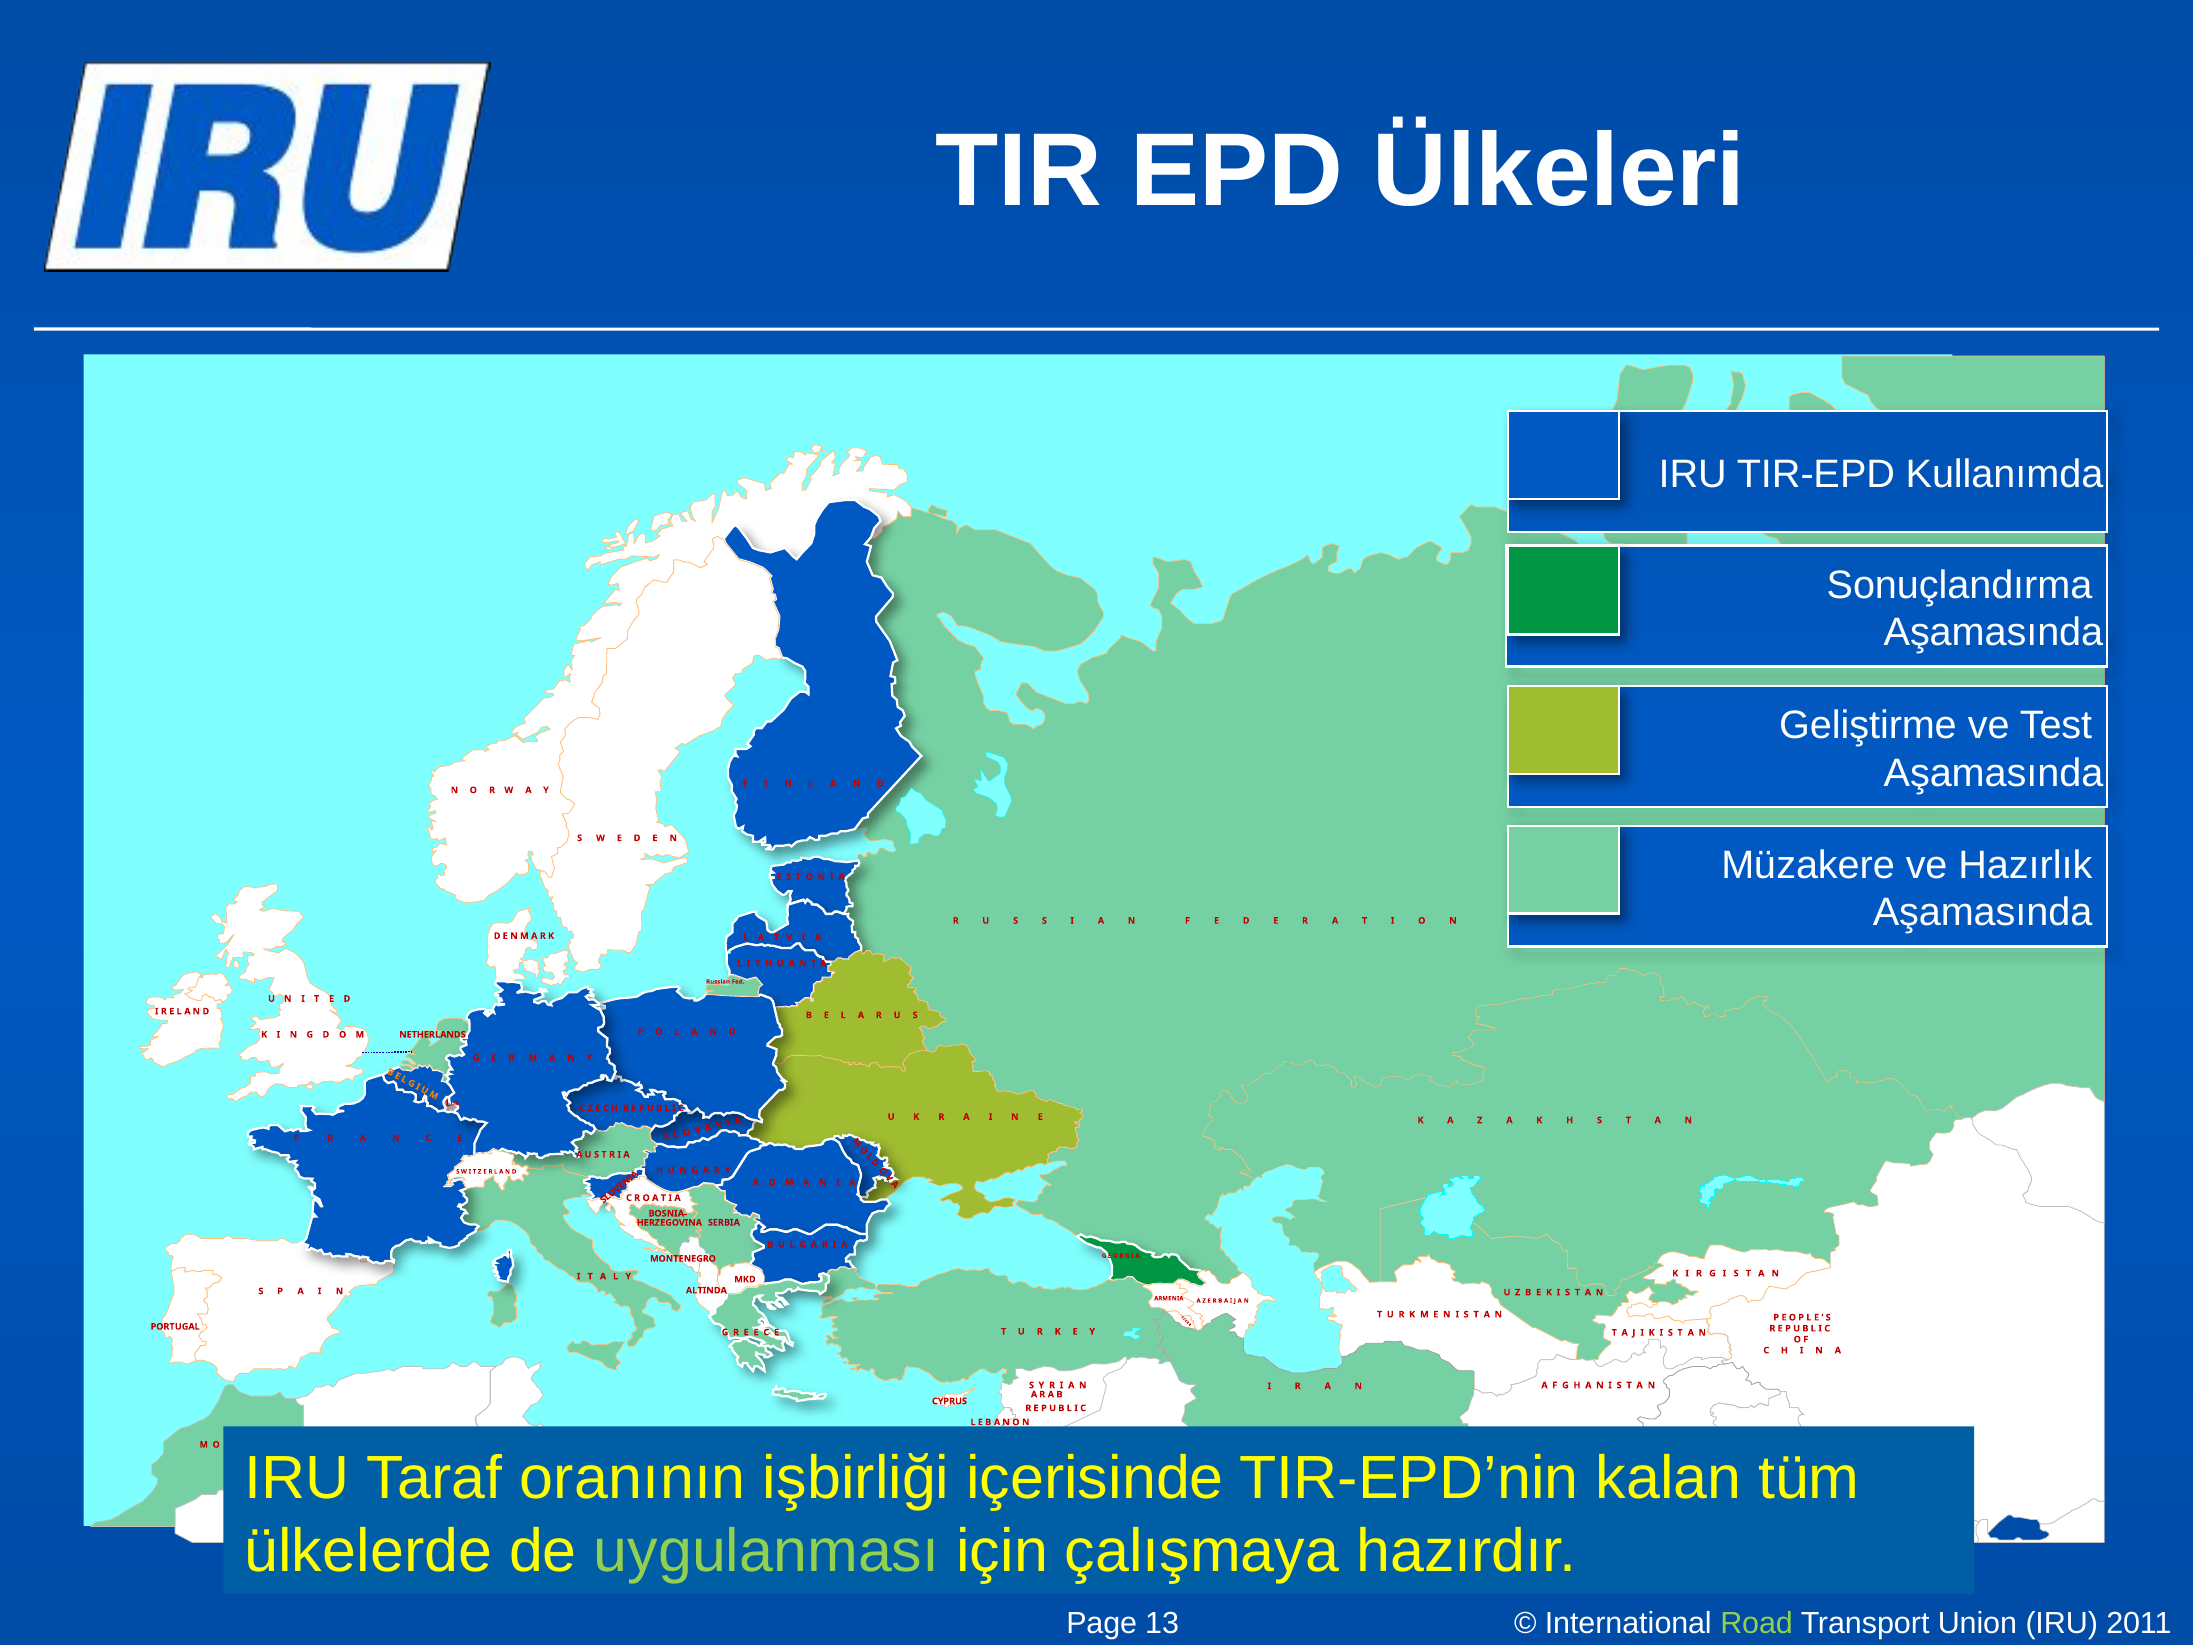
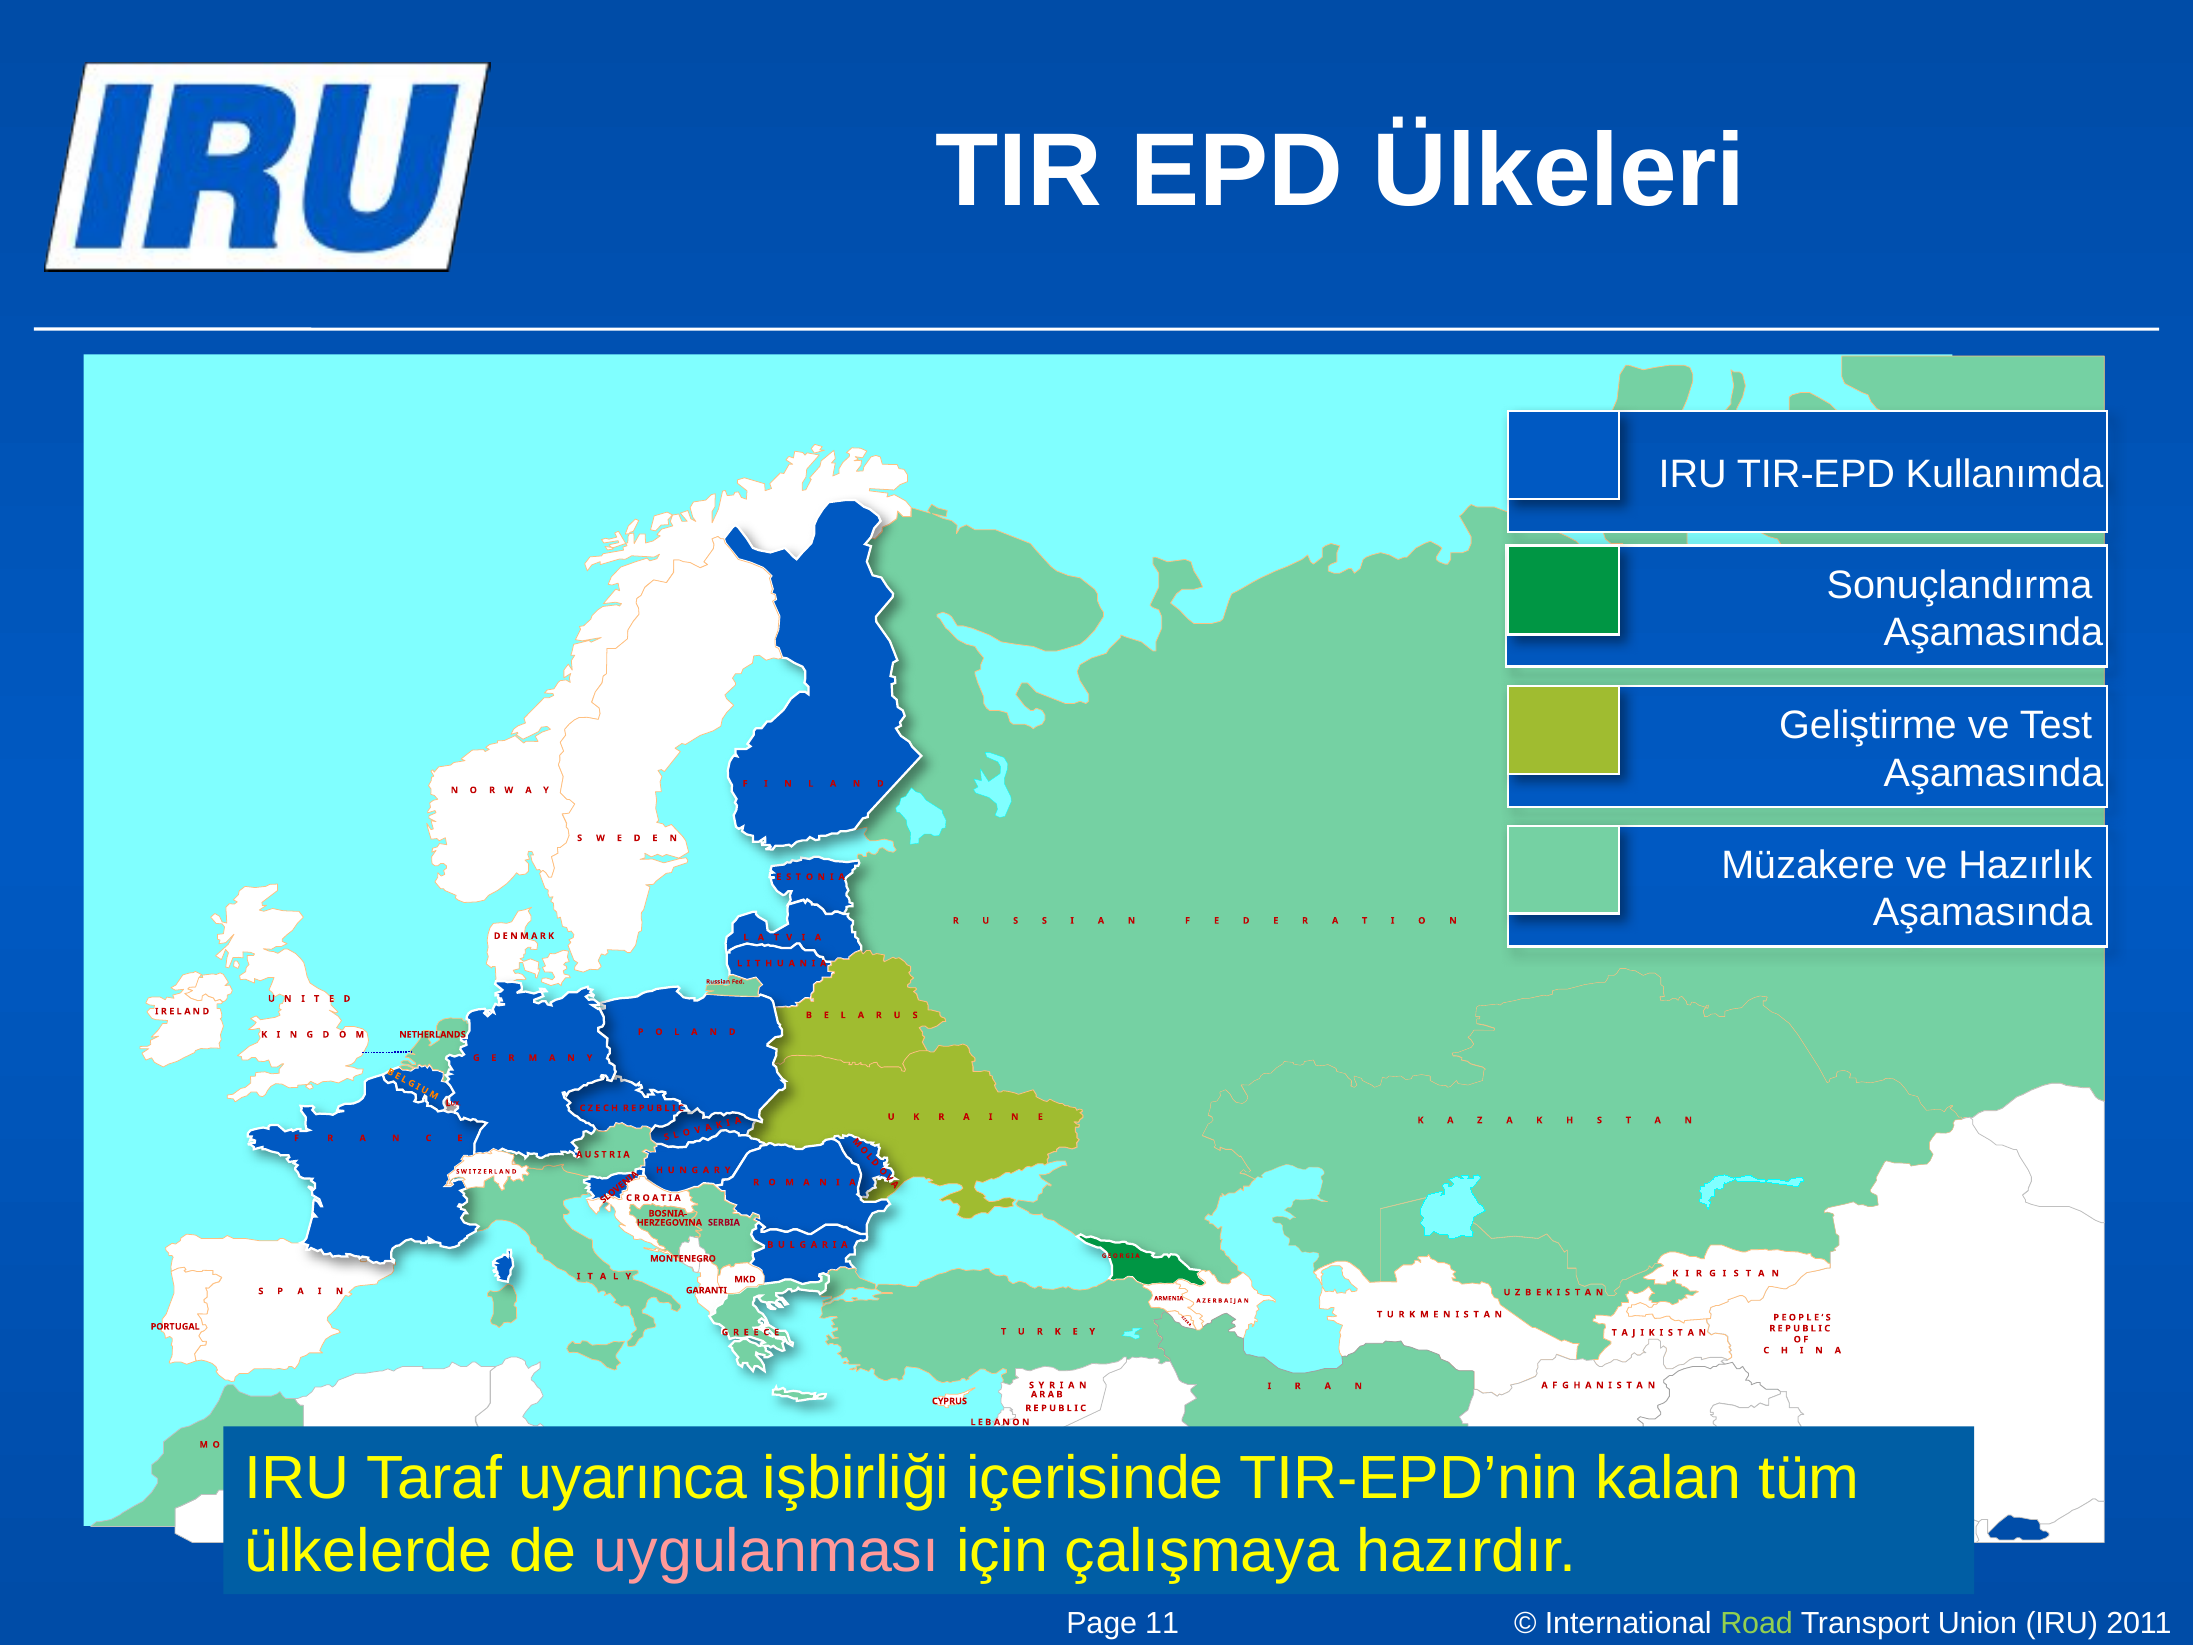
ALTINDA: ALTINDA -> GARANTI
oranının: oranının -> uyarınca
uygulanması colour: light green -> pink
13: 13 -> 11
